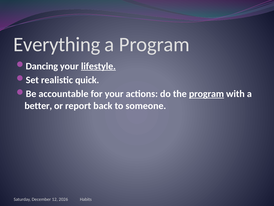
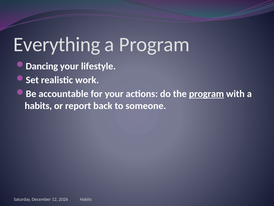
lifestyle underline: present -> none
quick: quick -> work
better at (38, 106): better -> habits
